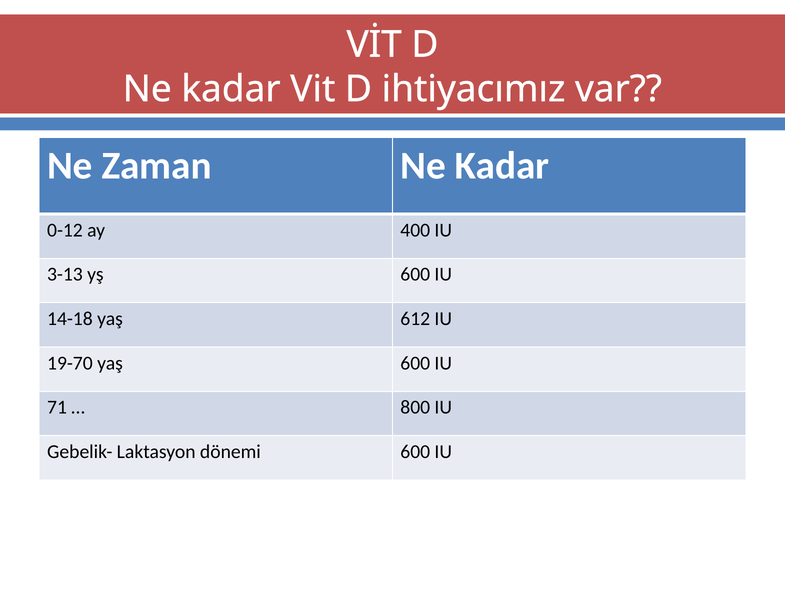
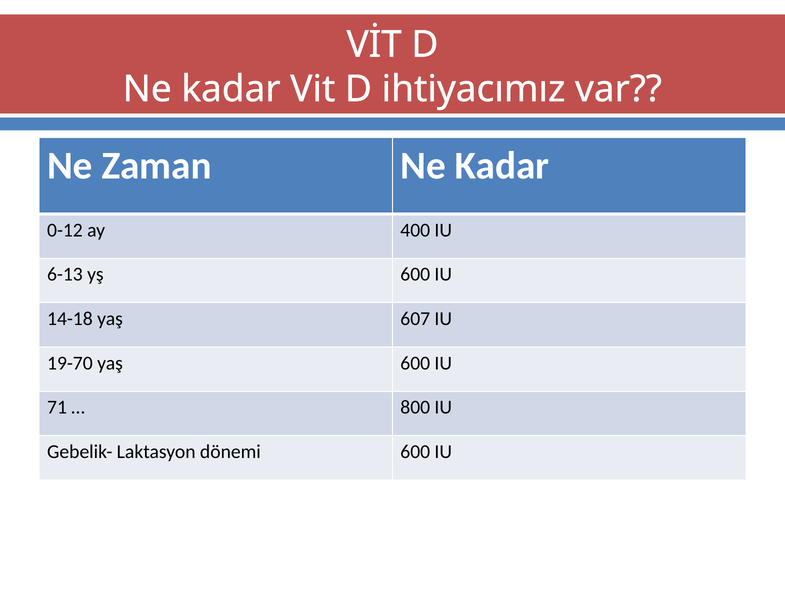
3-13: 3-13 -> 6-13
612: 612 -> 607
